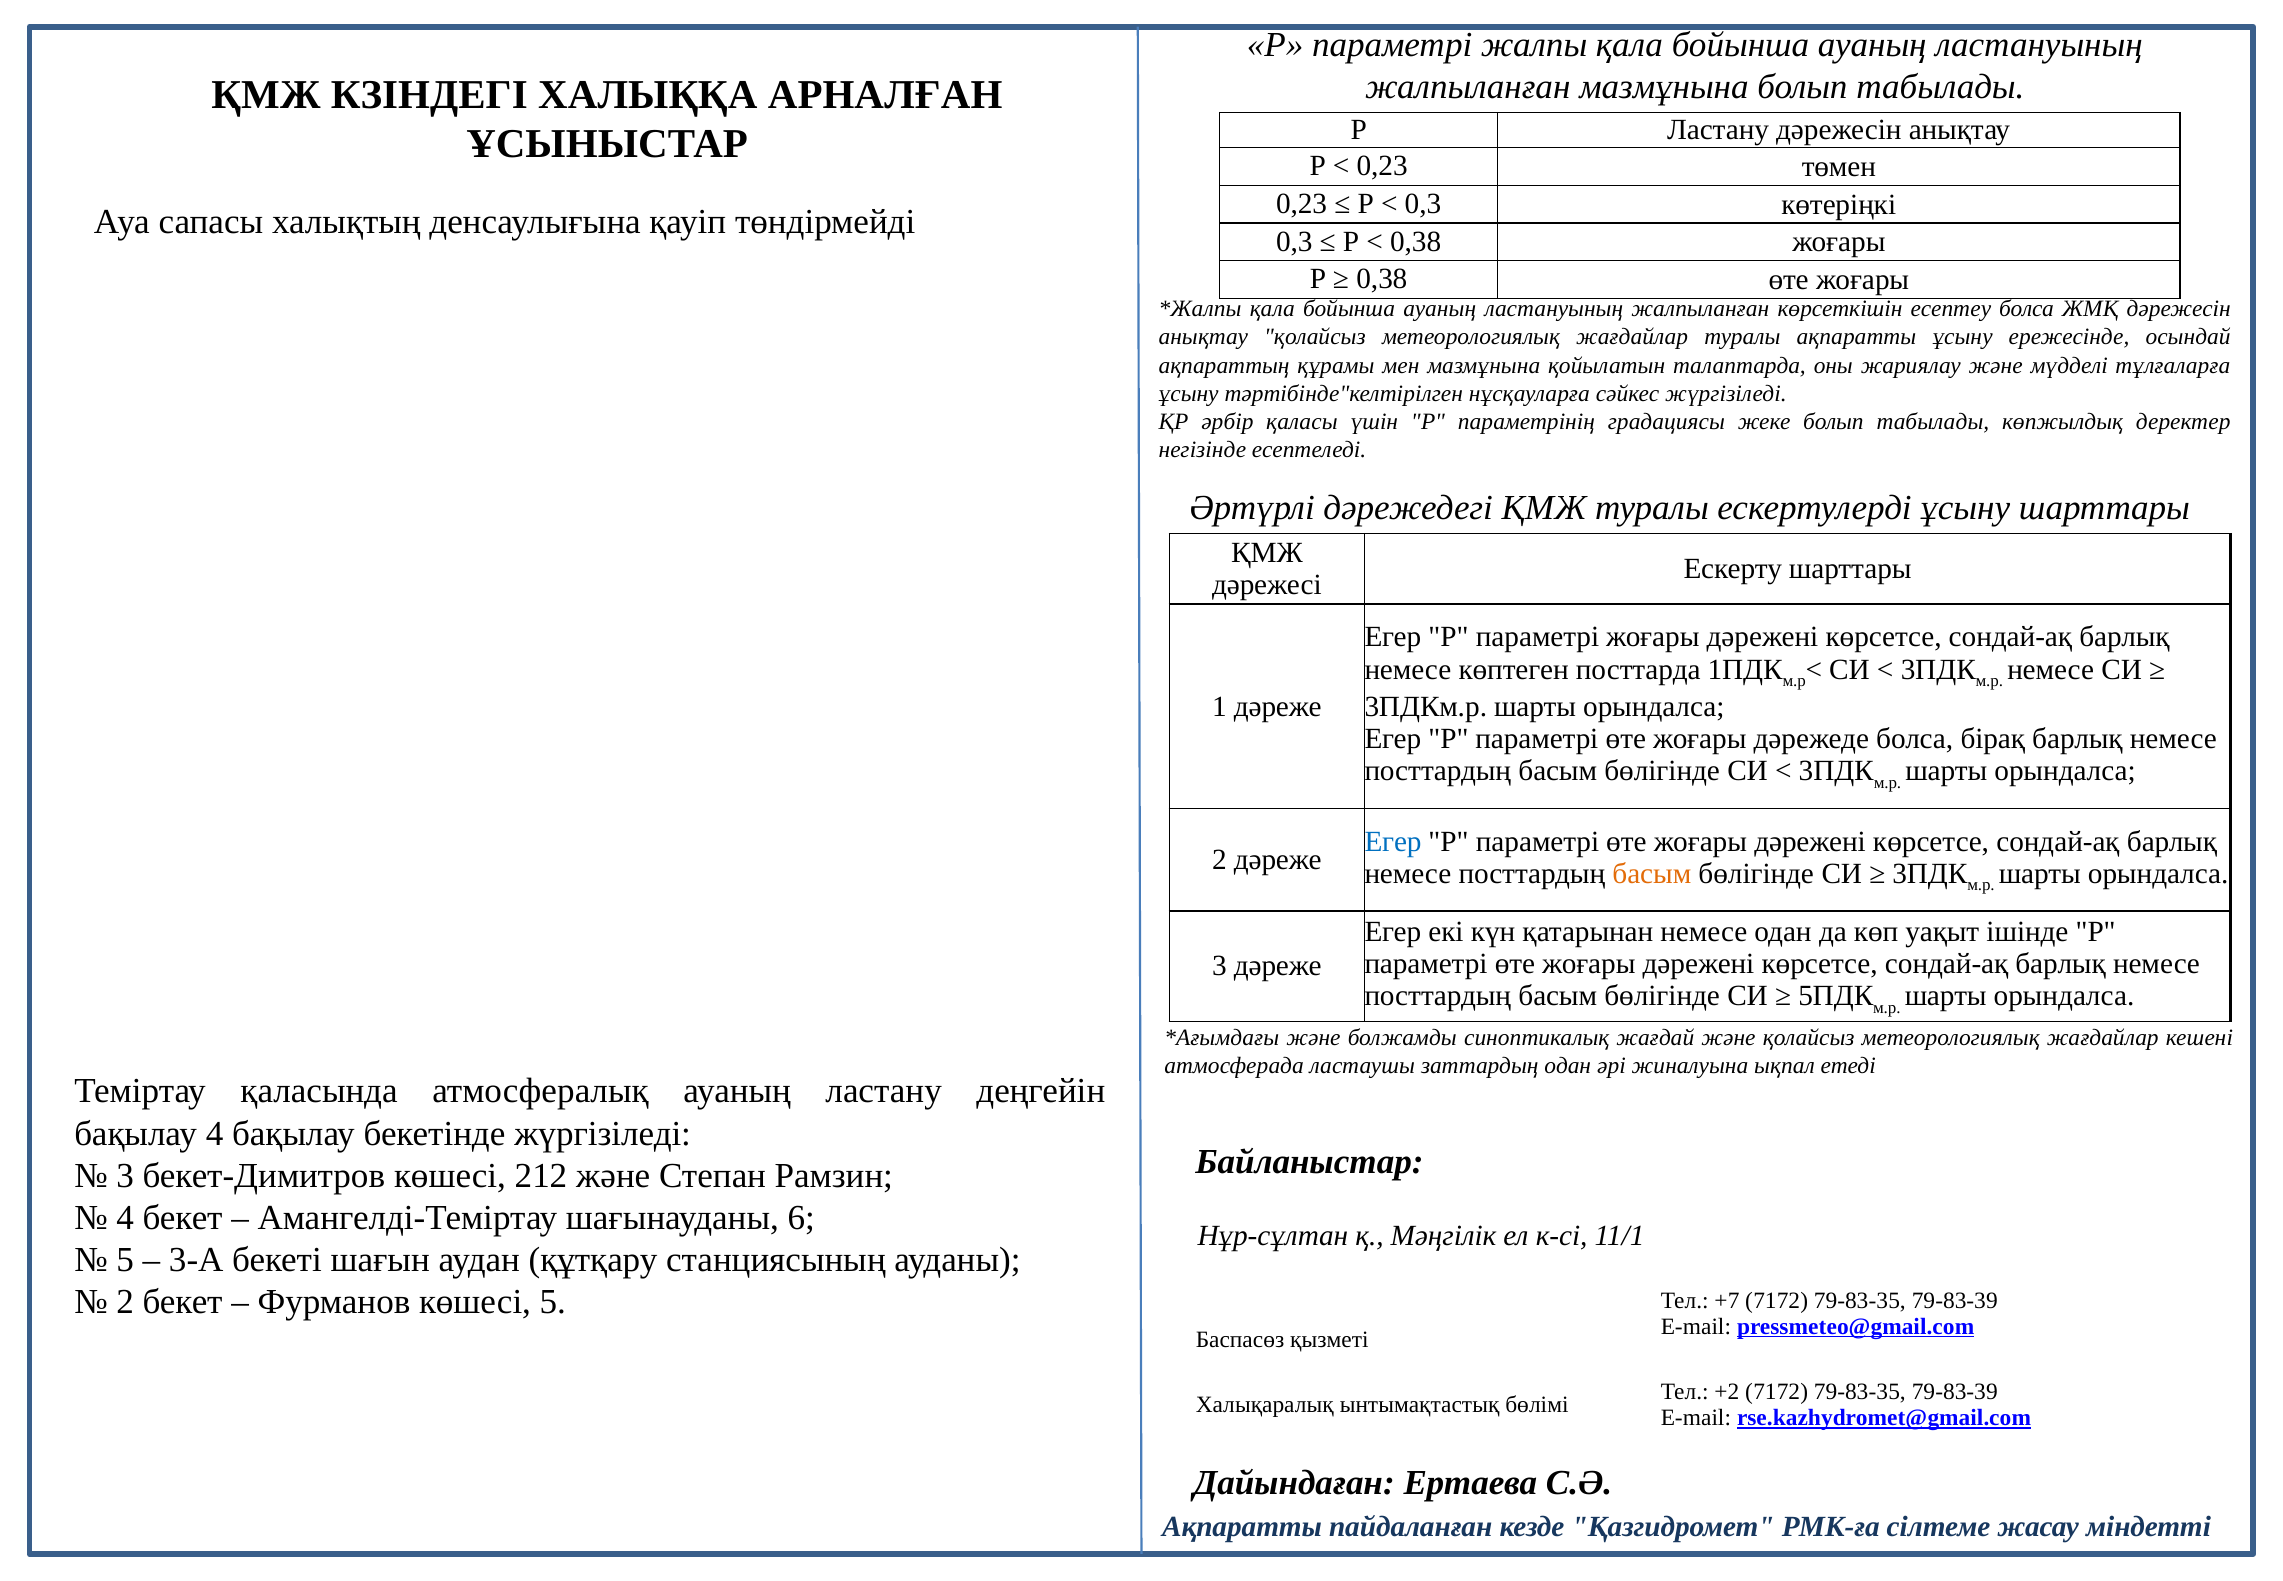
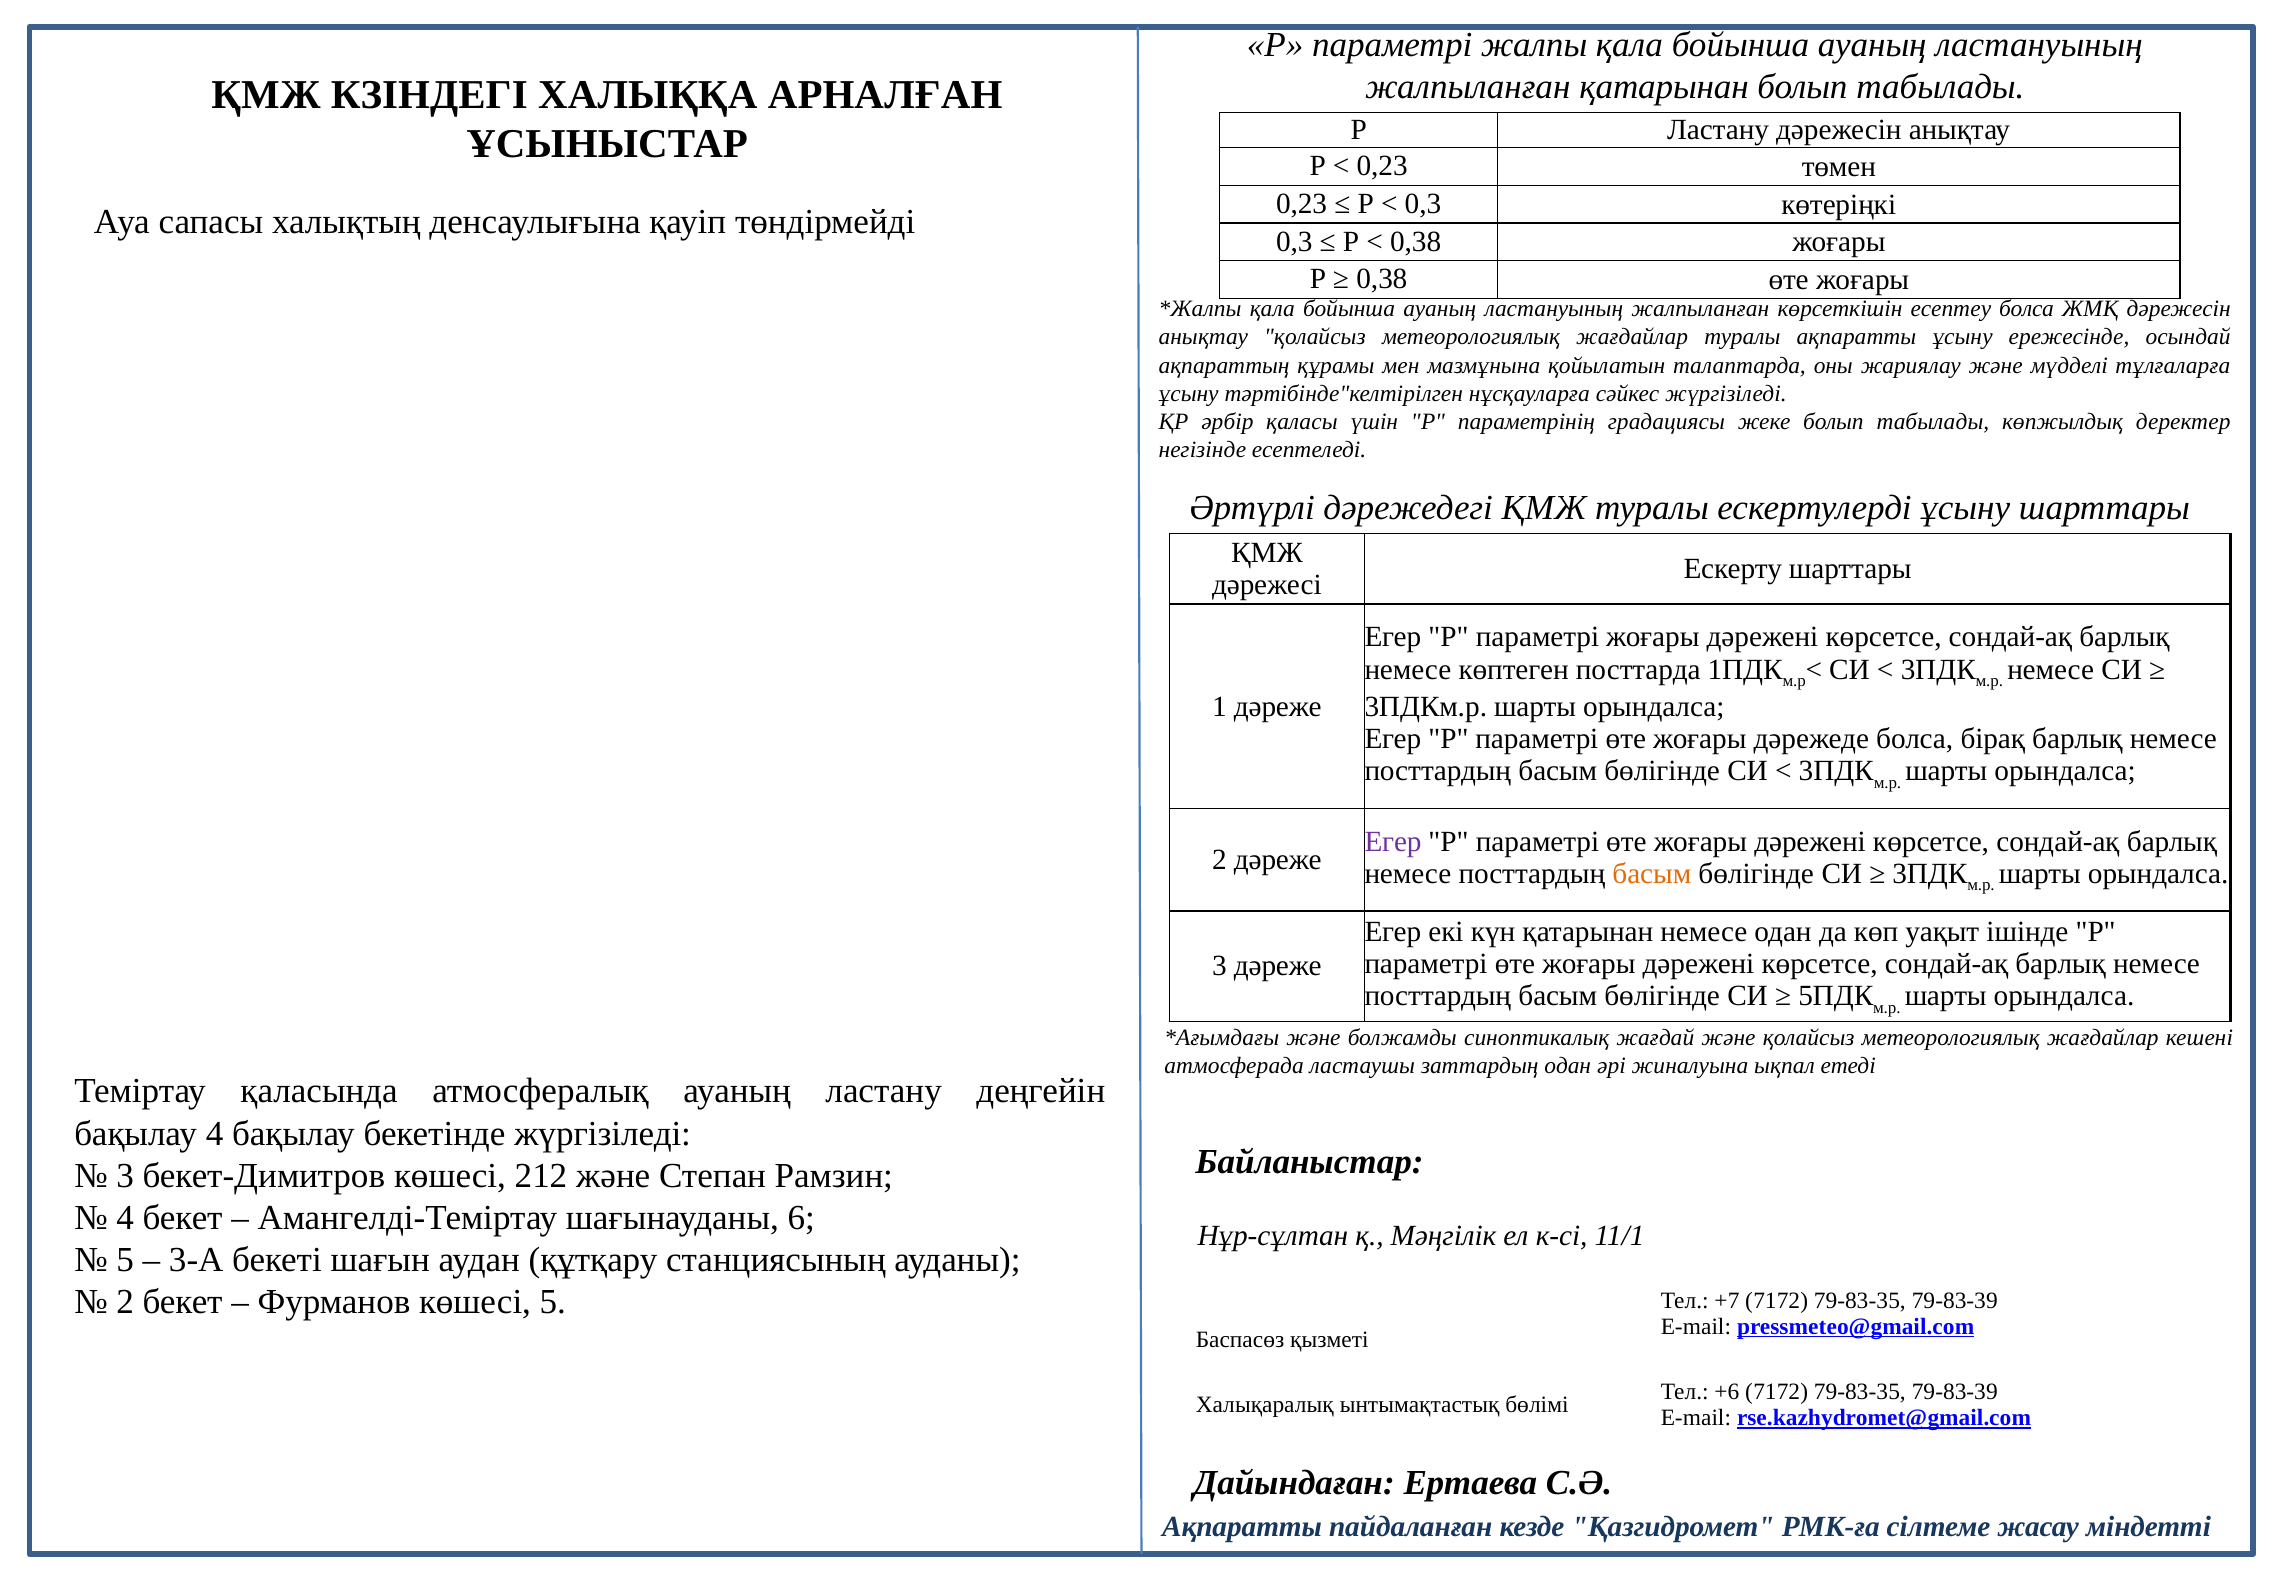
жалпыланған мазмұнына: мазмұнына -> қатарынан
Егер at (1393, 841) colour: blue -> purple
+2: +2 -> +6
